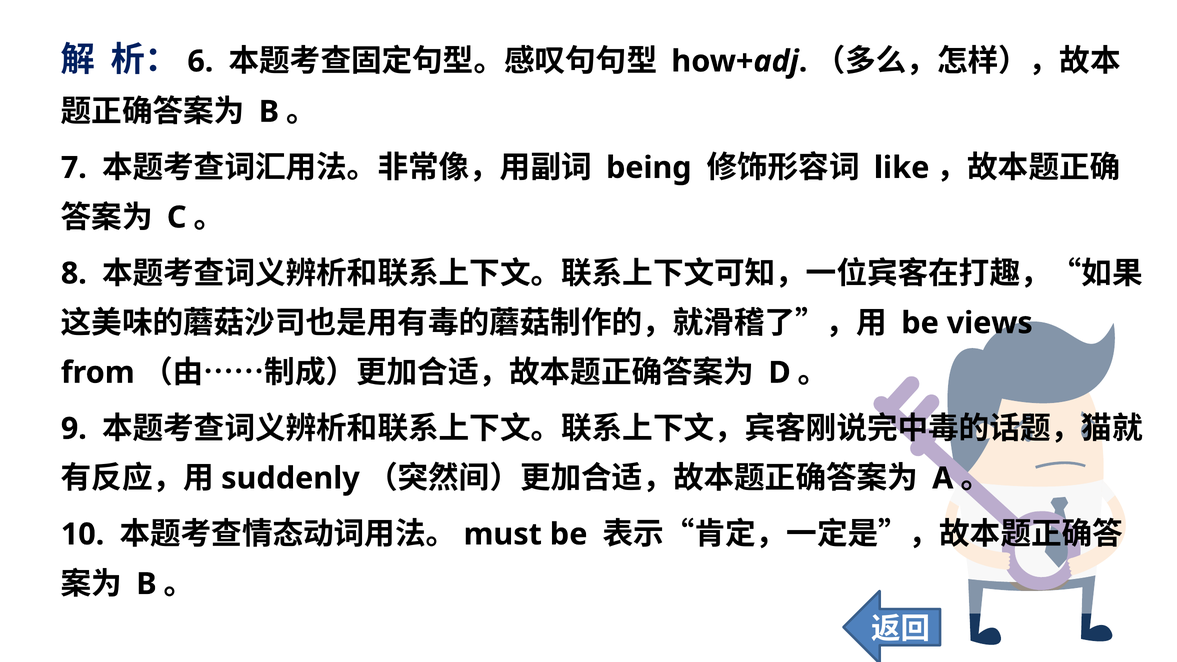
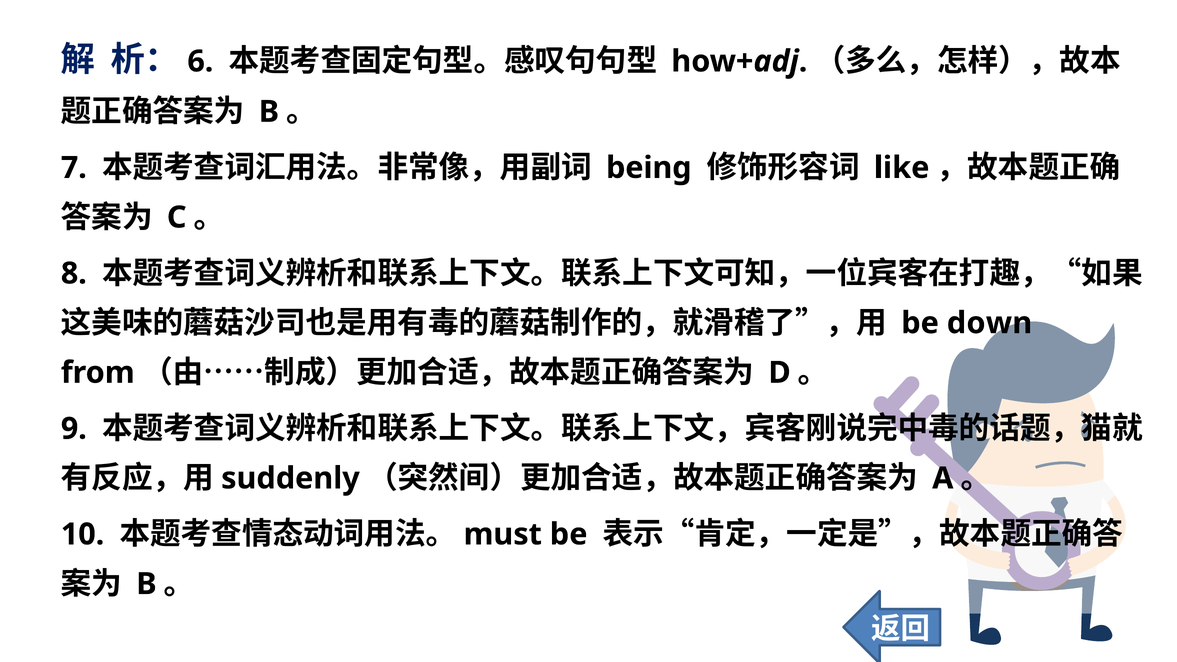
views: views -> down
